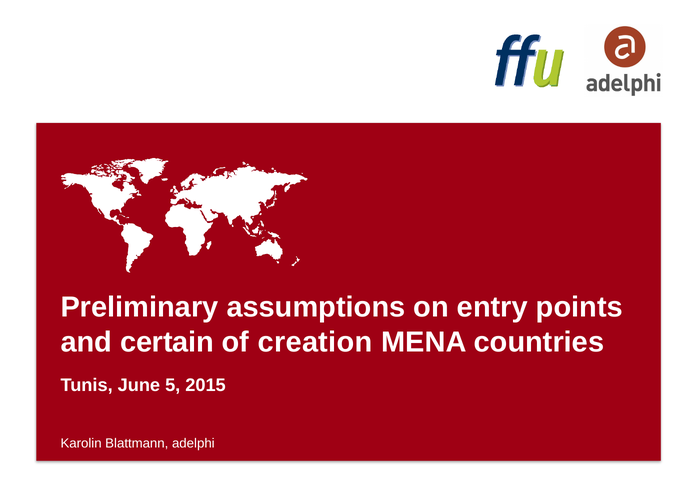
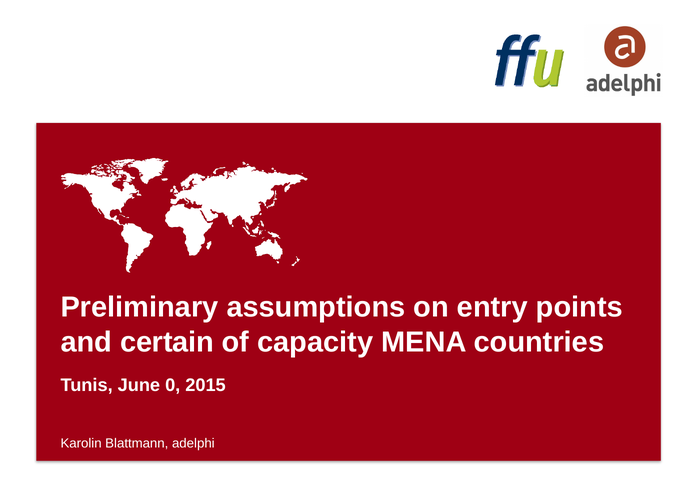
creation: creation -> capacity
5: 5 -> 0
